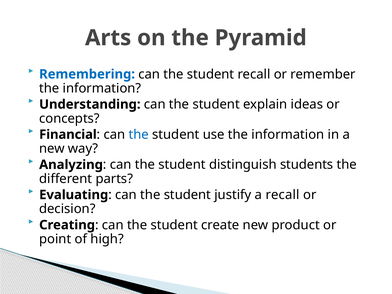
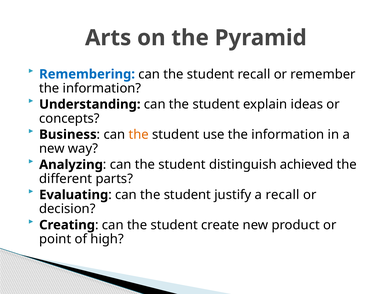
Financial: Financial -> Business
the at (139, 135) colour: blue -> orange
students: students -> achieved
